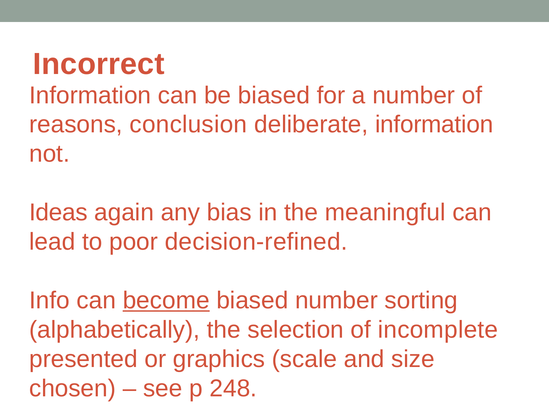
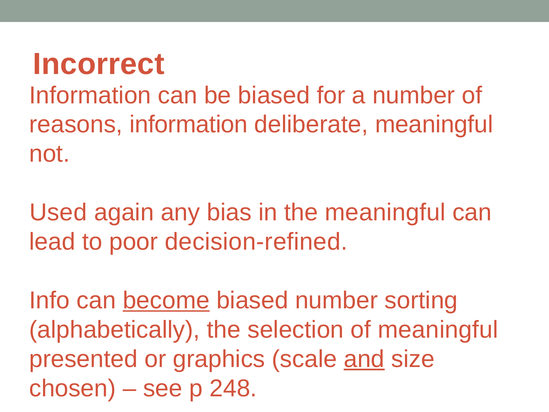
reasons conclusion: conclusion -> information
deliberate information: information -> meaningful
Ideas: Ideas -> Used
of incomplete: incomplete -> meaningful
and underline: none -> present
